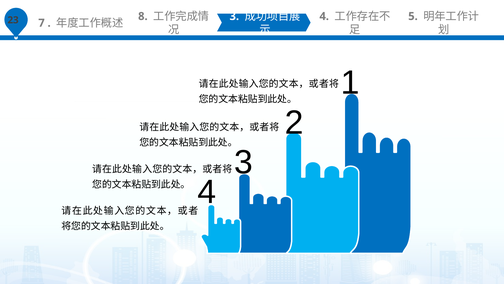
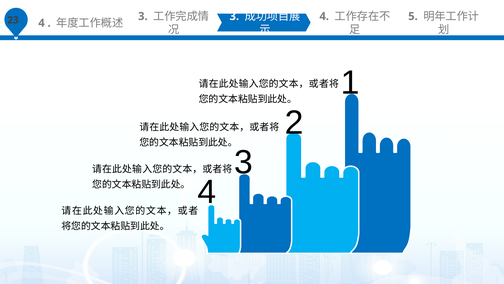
7 at (41, 23): 7 -> 4
8 at (143, 16): 8 -> 3
